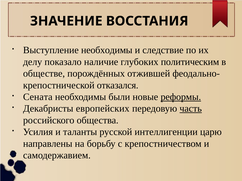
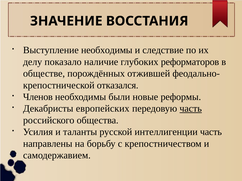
политическим: политическим -> реформаторов
Сената: Сената -> Членов
реформы underline: present -> none
интеллигенции царю: царю -> часть
